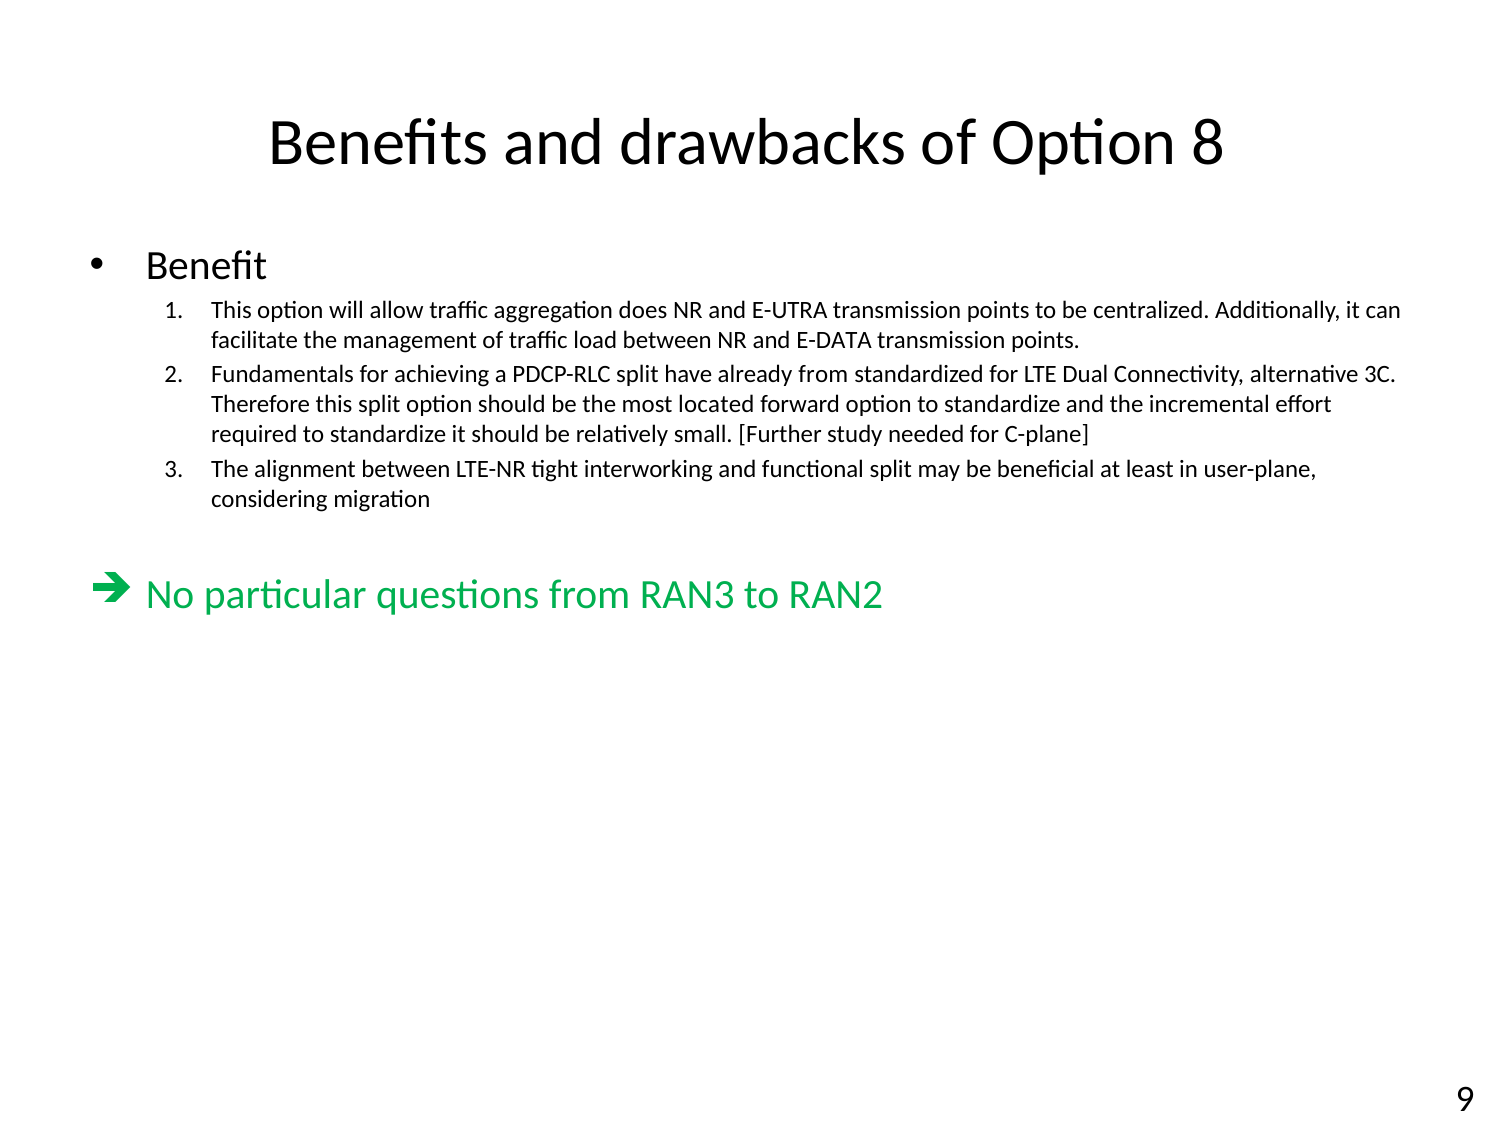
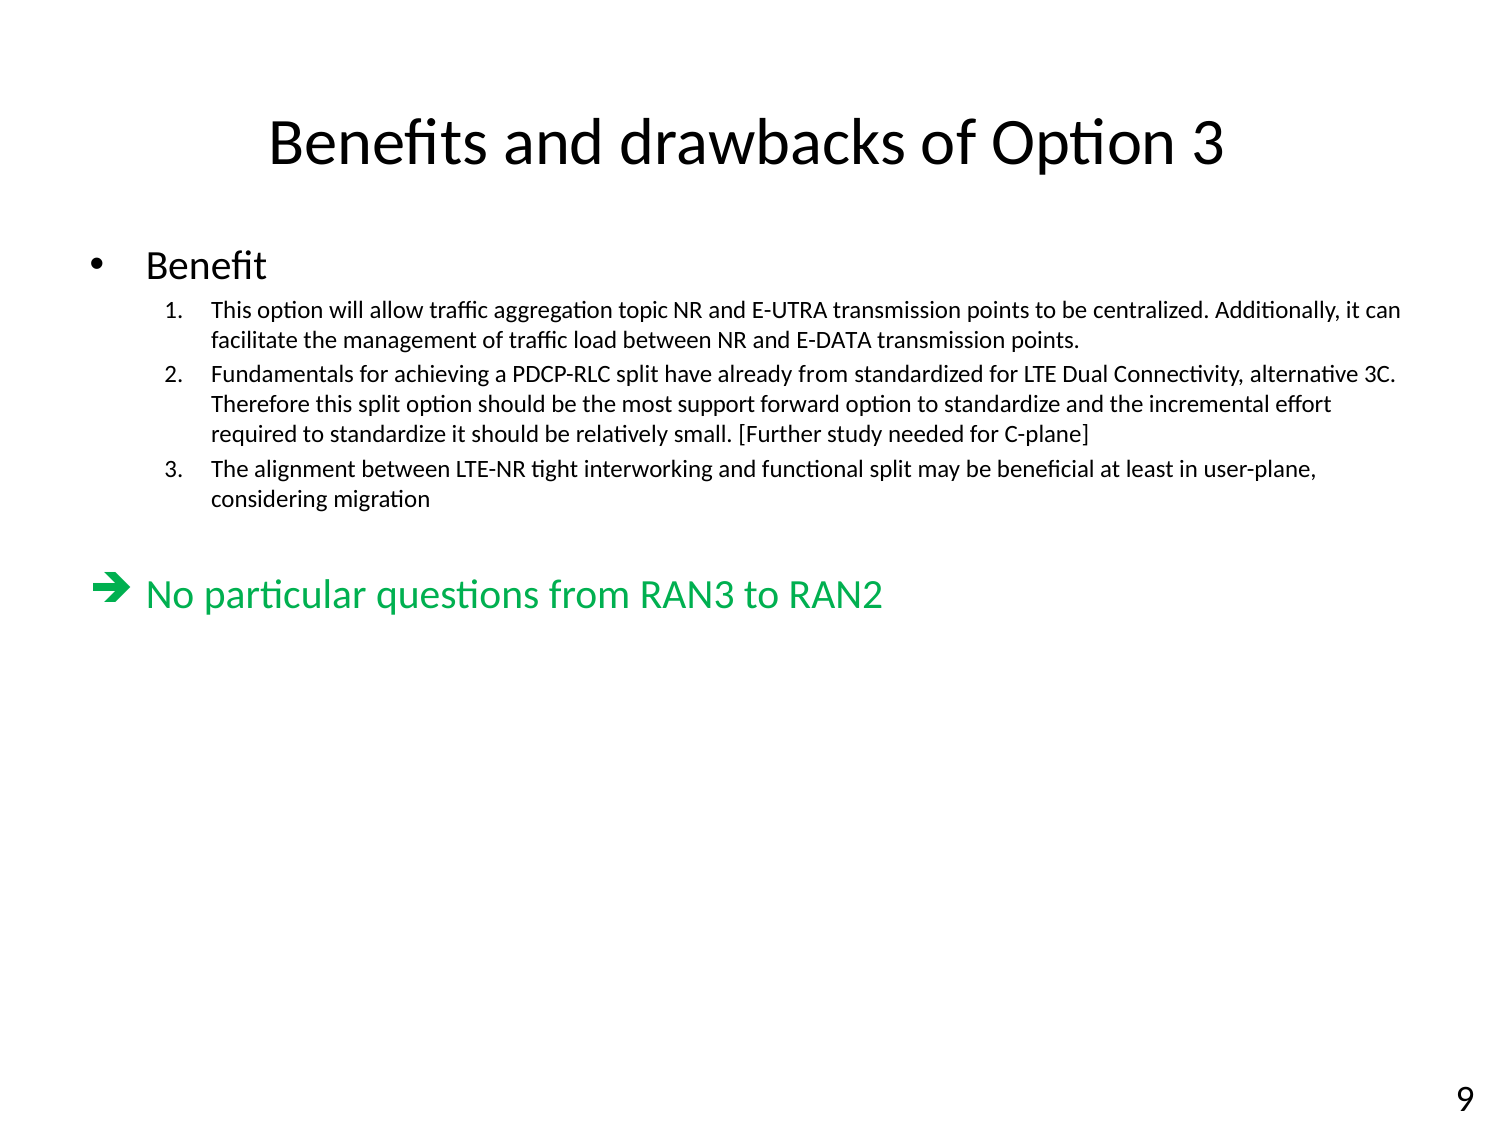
Option 8: 8 -> 3
does: does -> topic
located: located -> support
